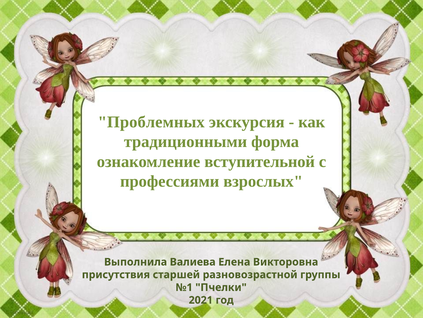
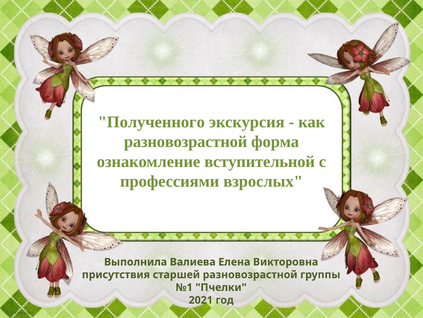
Проблемных: Проблемных -> Полученного
традиционными at (186, 142): традиционными -> разновозрастной
